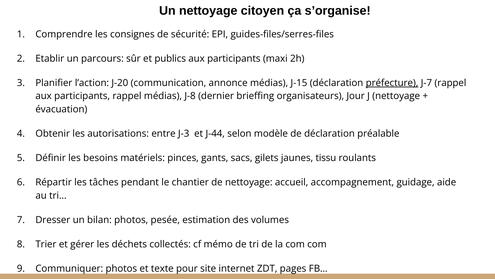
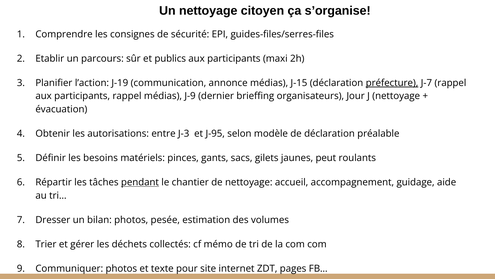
J-20: J-20 -> J-19
J-8: J-8 -> J-9
J-44: J-44 -> J-95
tissu: tissu -> peut
pendant underline: none -> present
